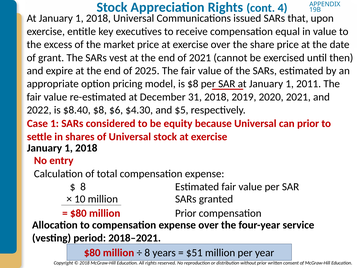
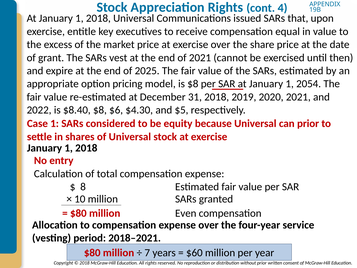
2011: 2011 -> 2054
Prior at (186, 213): Prior -> Even
8 at (147, 253): 8 -> 7
$51: $51 -> $60
